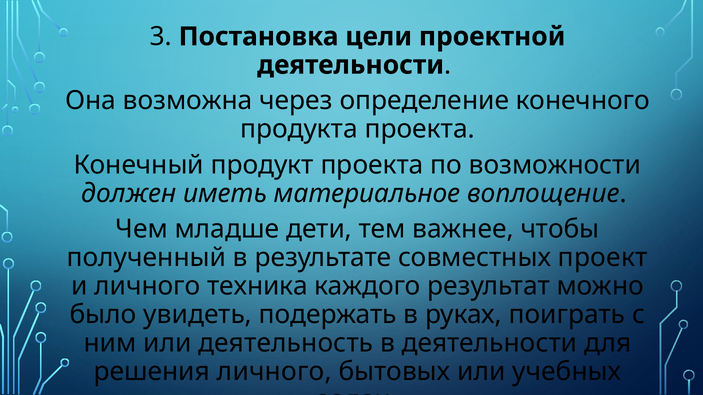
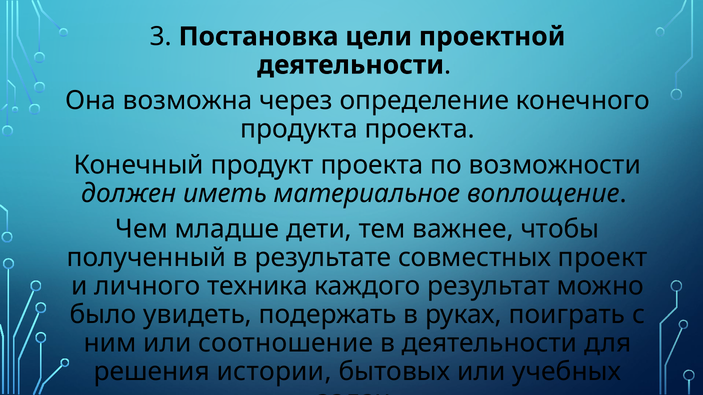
деятельность: деятельность -> соотношение
решения личного: личного -> истории
